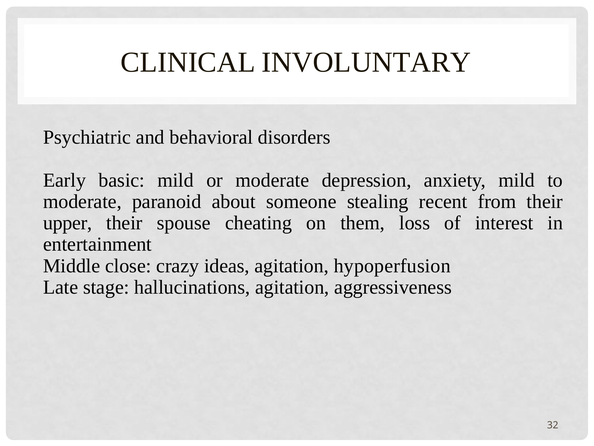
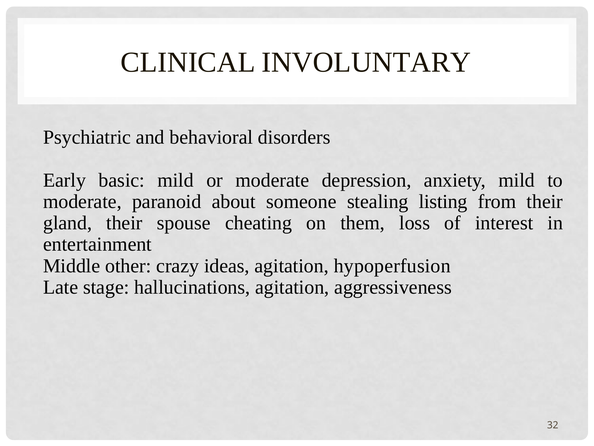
recent: recent -> listing
upper: upper -> gland
close: close -> other
